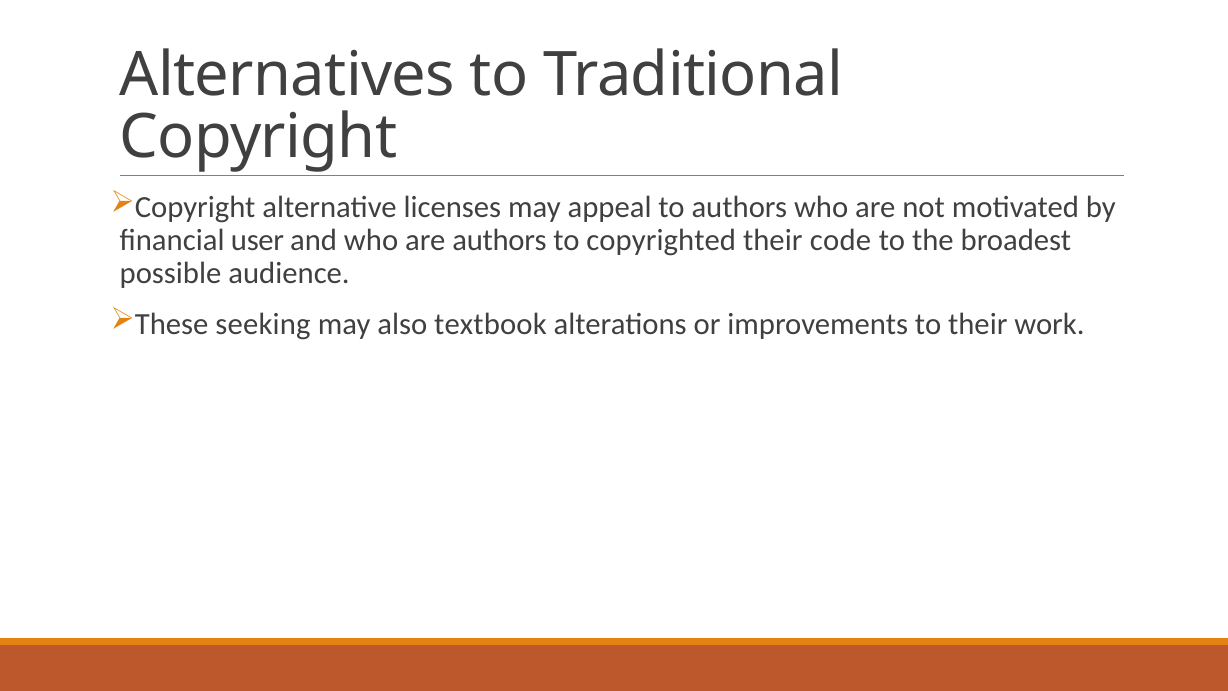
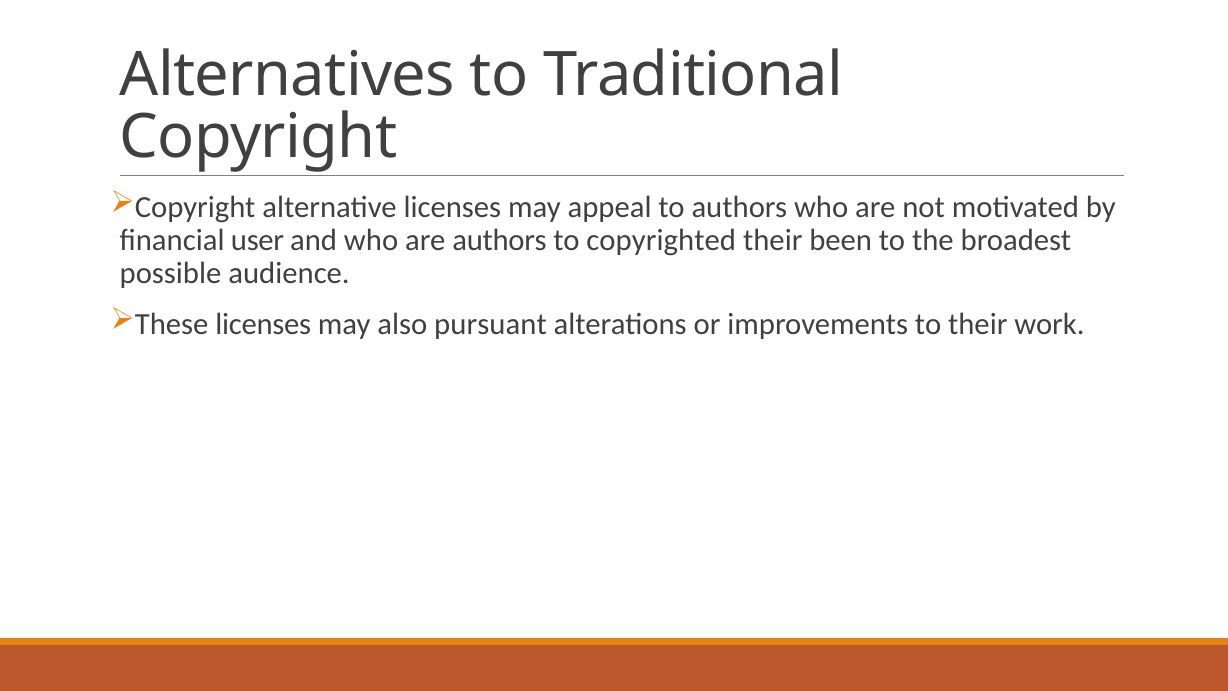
code: code -> been
These seeking: seeking -> licenses
textbook: textbook -> pursuant
